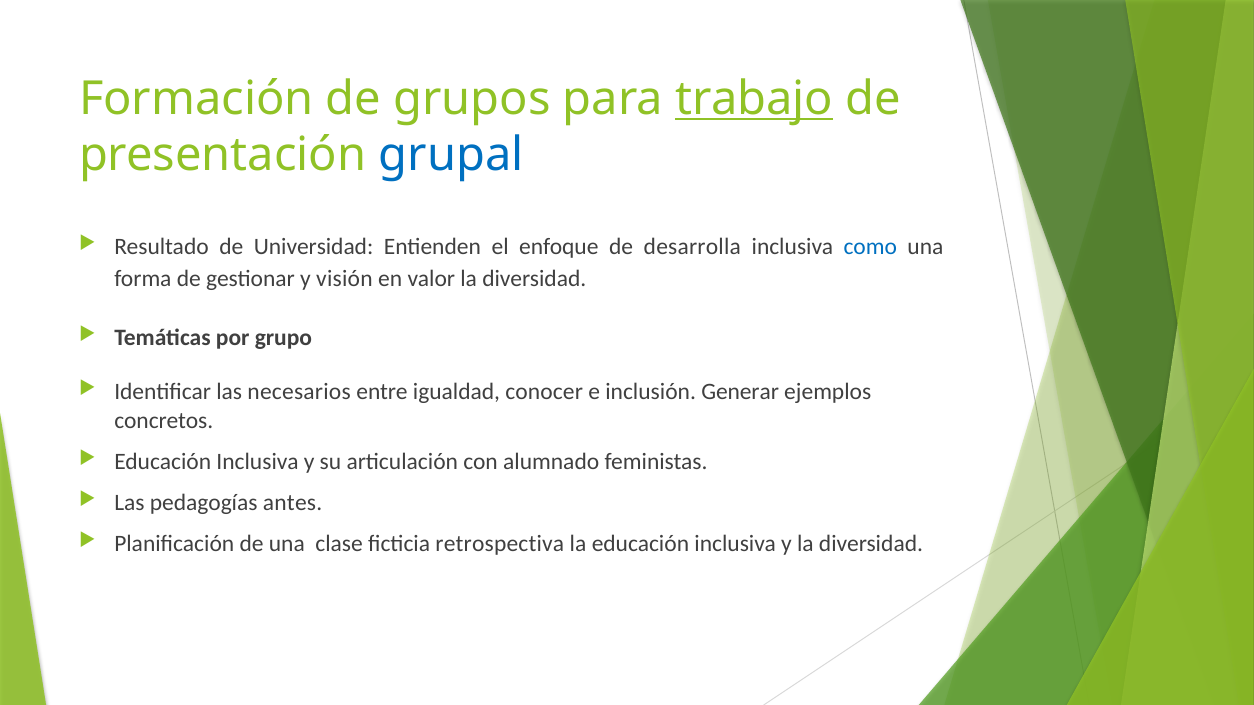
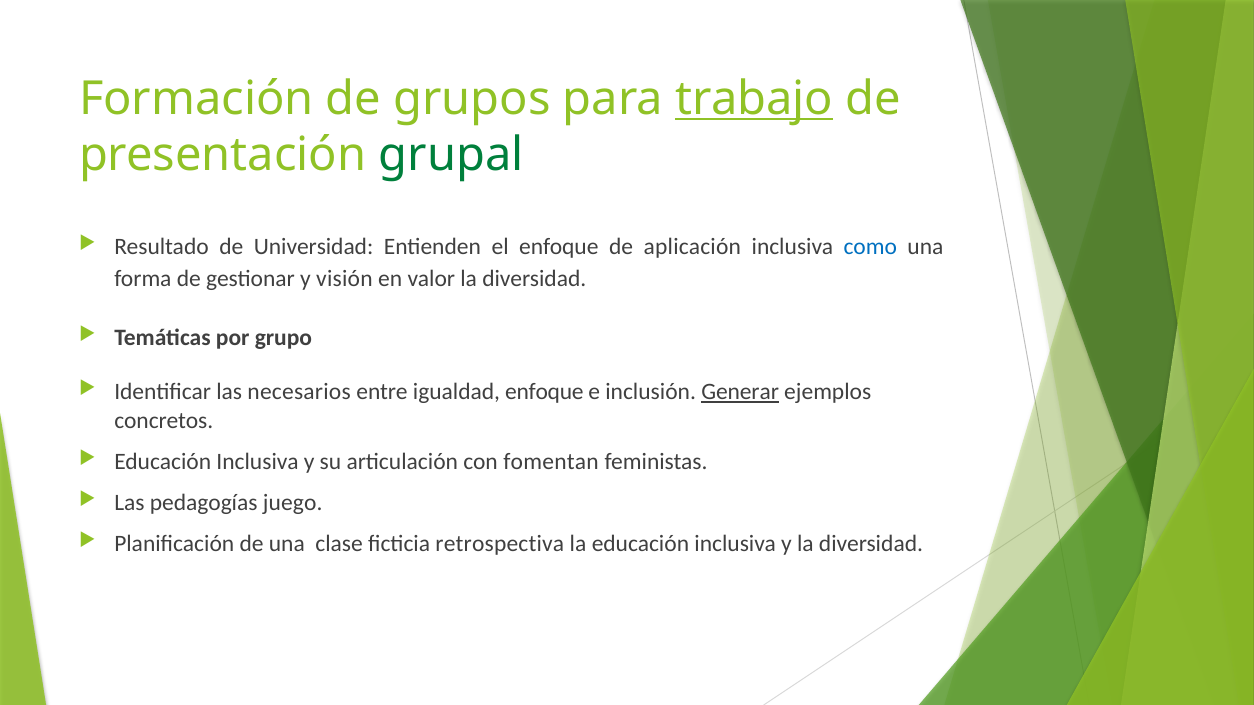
grupal colour: blue -> green
desarrolla: desarrolla -> aplicación
igualdad conocer: conocer -> enfoque
Generar underline: none -> present
alumnado: alumnado -> fomentan
antes: antes -> juego
